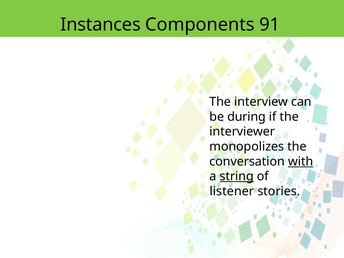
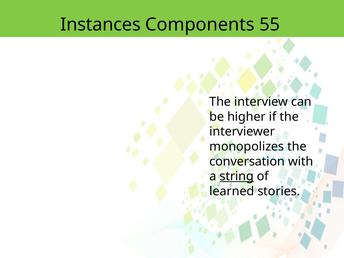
91: 91 -> 55
during: during -> higher
with underline: present -> none
listener: listener -> learned
